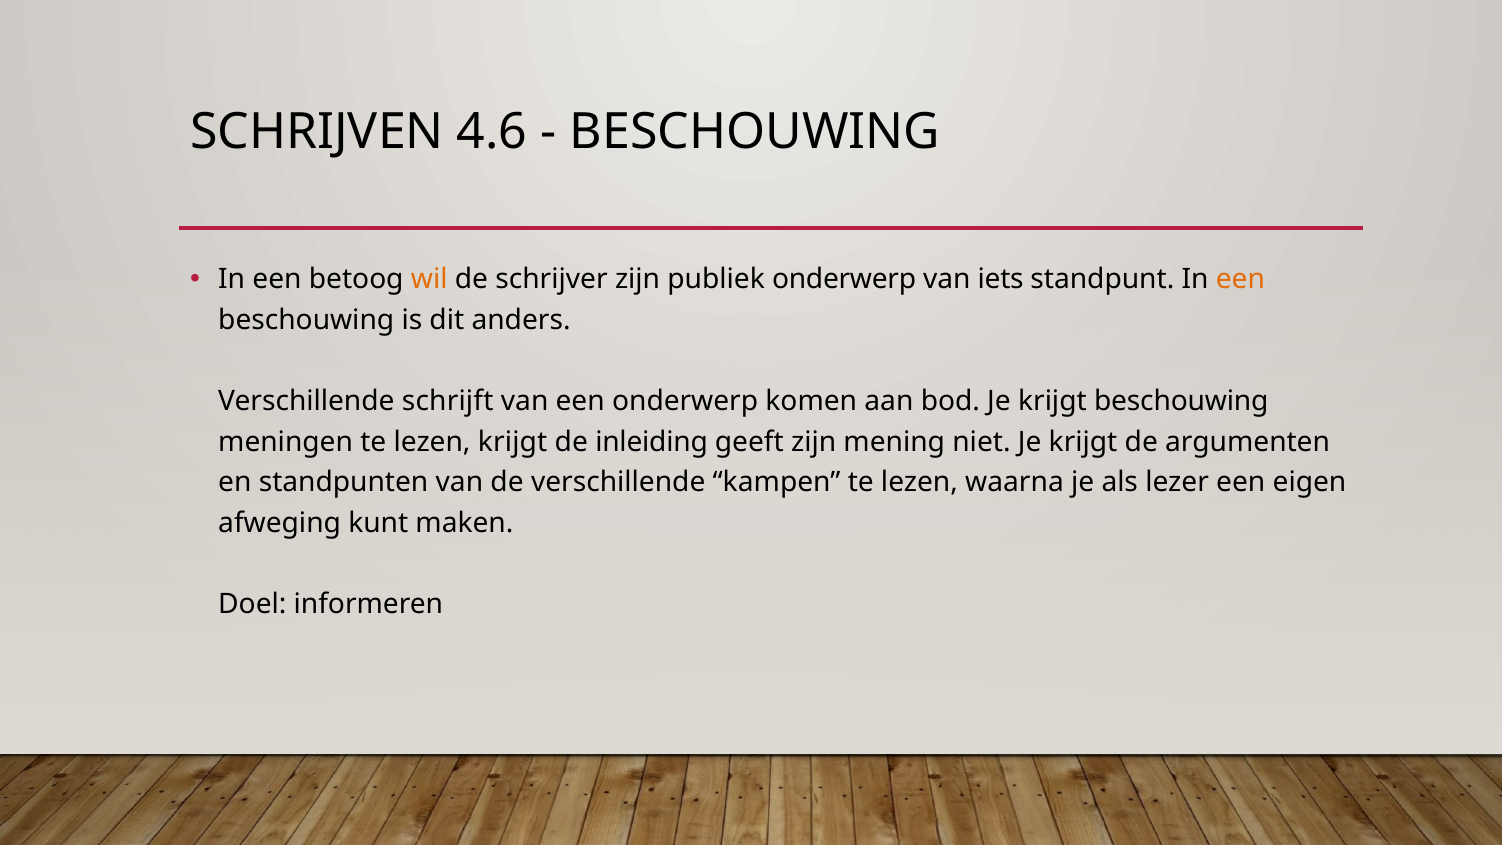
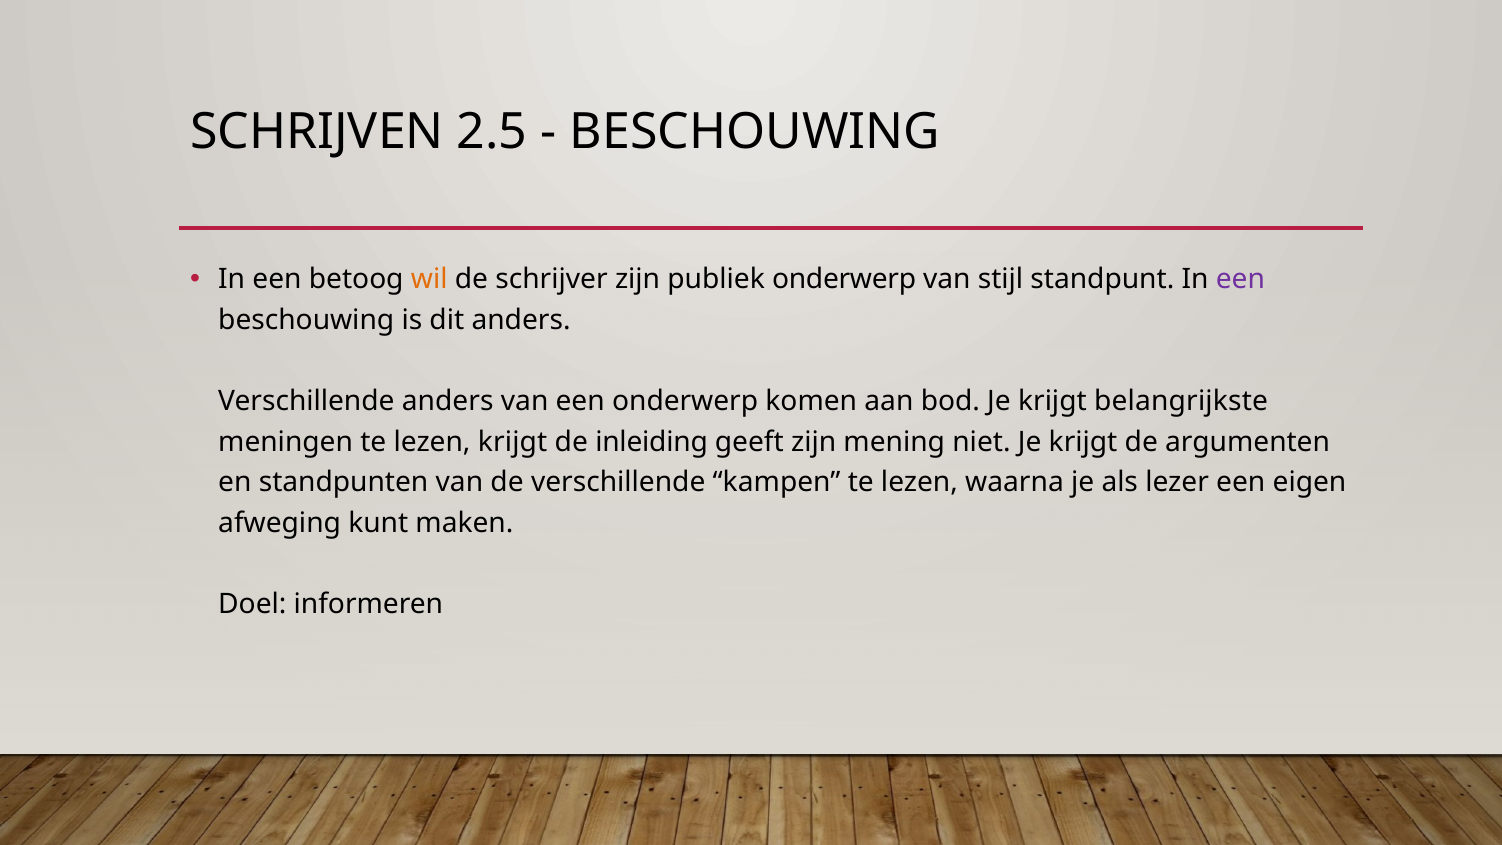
4.6: 4.6 -> 2.5
iets: iets -> stijl
een at (1240, 280) colour: orange -> purple
Verschillende schrijft: schrijft -> anders
krijgt beschouwing: beschouwing -> belangrijkste
